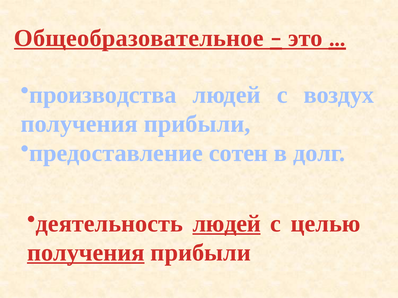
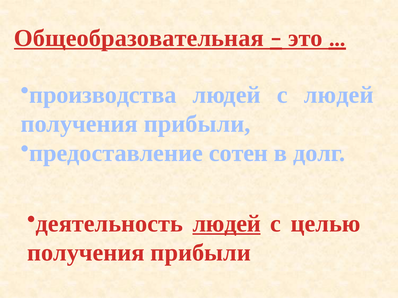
Общеобразовательное: Общеобразовательное -> Общеобразовательная
с воздух: воздух -> людей
получения at (86, 253) underline: present -> none
